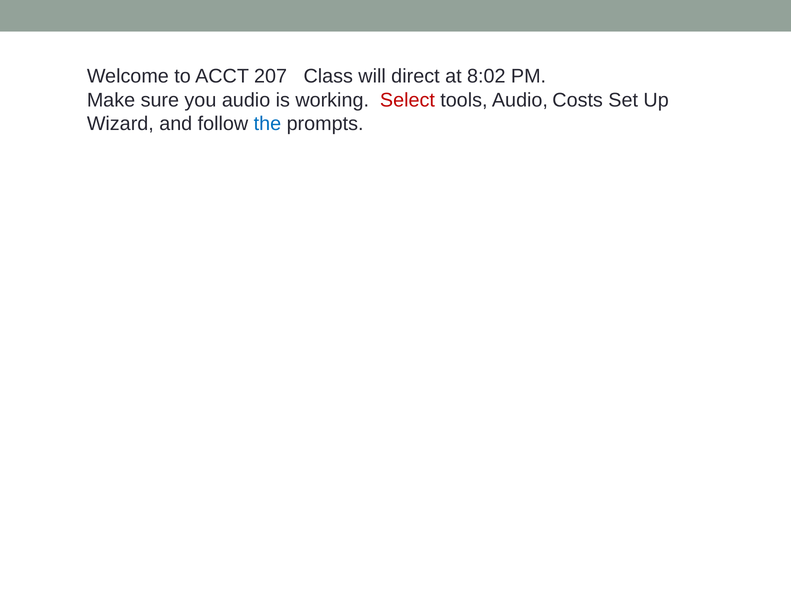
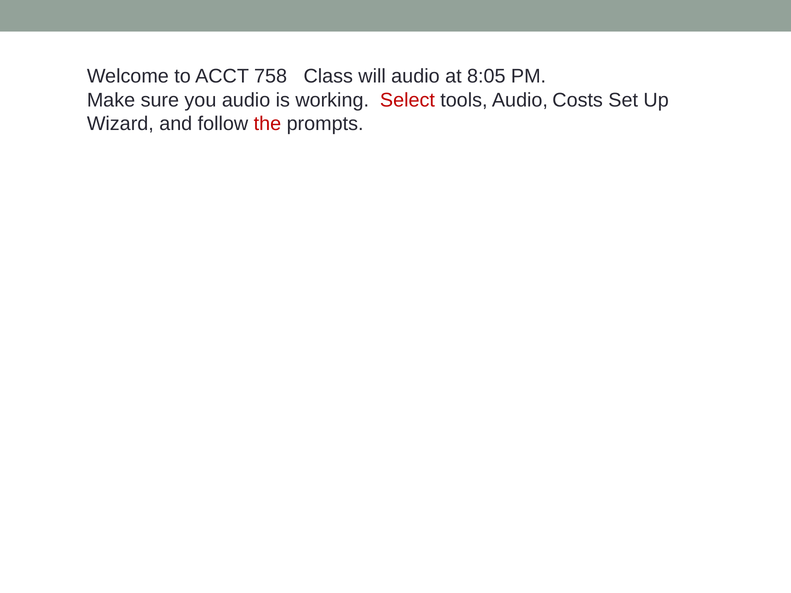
207: 207 -> 758
will direct: direct -> audio
8:02: 8:02 -> 8:05
the colour: blue -> red
